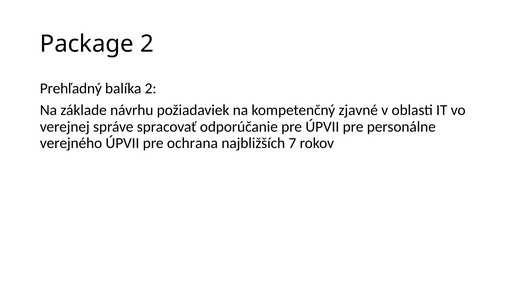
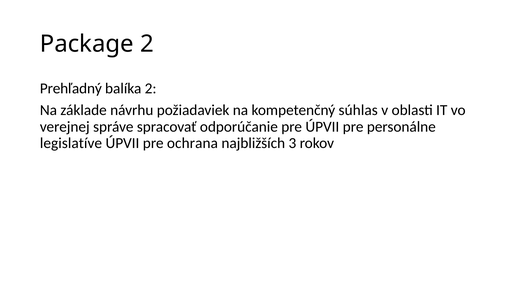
zjavné: zjavné -> súhlas
verejného: verejného -> legislatíve
7: 7 -> 3
